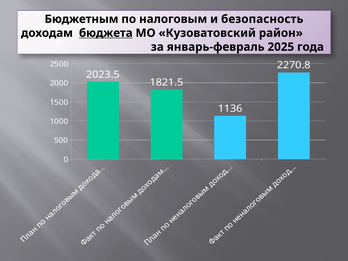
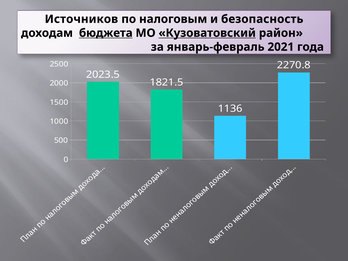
Бюджетным: Бюджетным -> Источников
Кузоватовский underline: none -> present
2025: 2025 -> 2021
